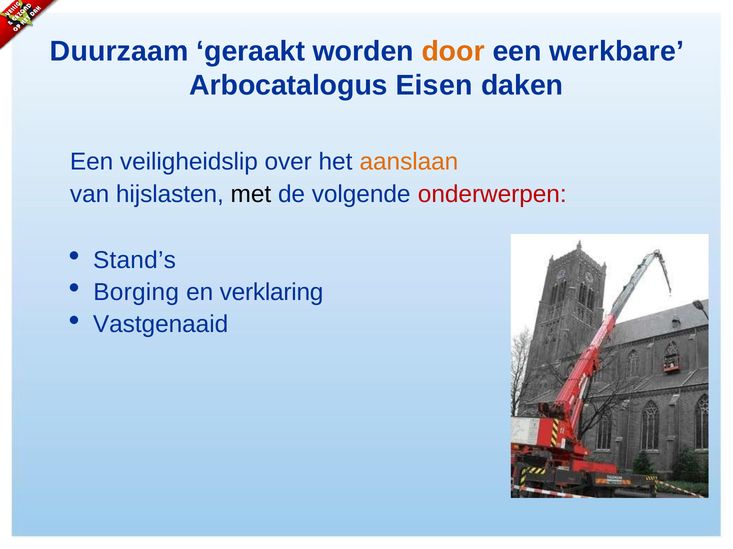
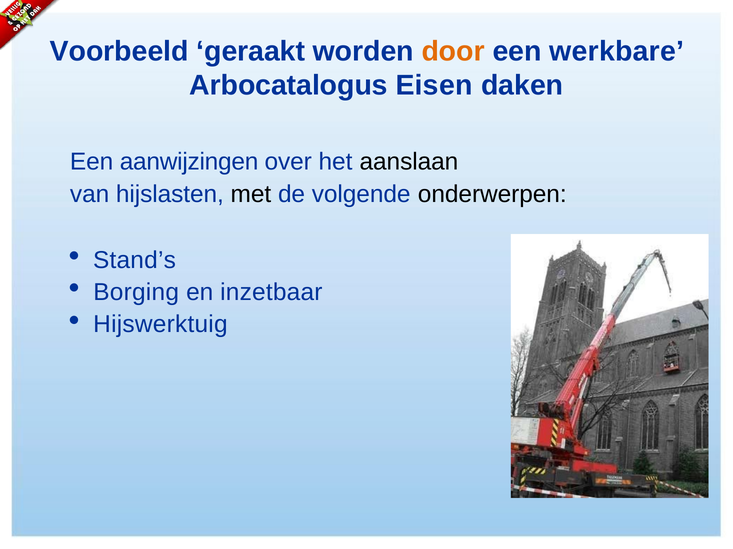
Duurzaam: Duurzaam -> Voorbeeld
veiligheidslip: veiligheidslip -> aanwijzingen
aanslaan colour: orange -> black
onderwerpen colour: red -> black
verklaring: verklaring -> inzetbaar
Vastgenaaid: Vastgenaaid -> Hijswerktuig
